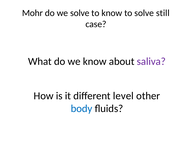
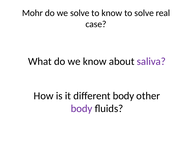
still: still -> real
different level: level -> body
body at (82, 109) colour: blue -> purple
